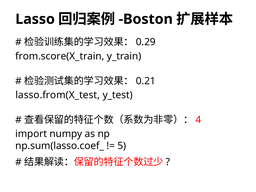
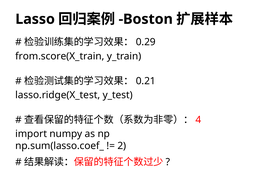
lasso.from(X_test: lasso.from(X_test -> lasso.ridge(X_test
5: 5 -> 2
